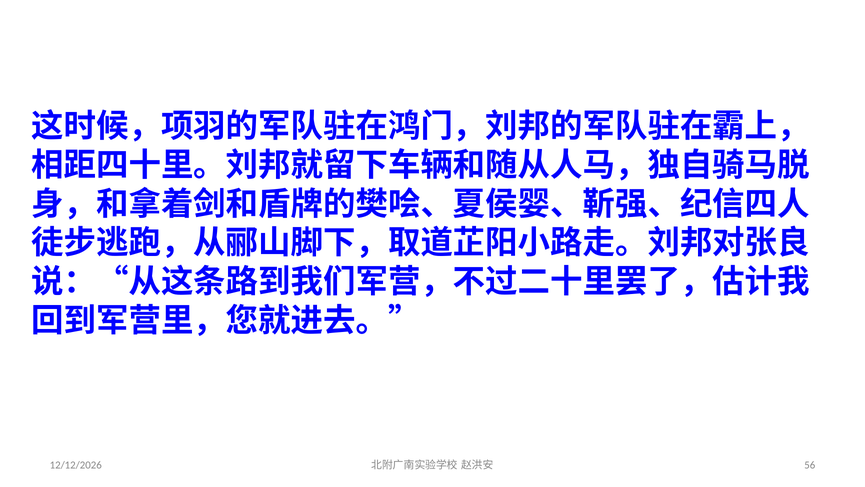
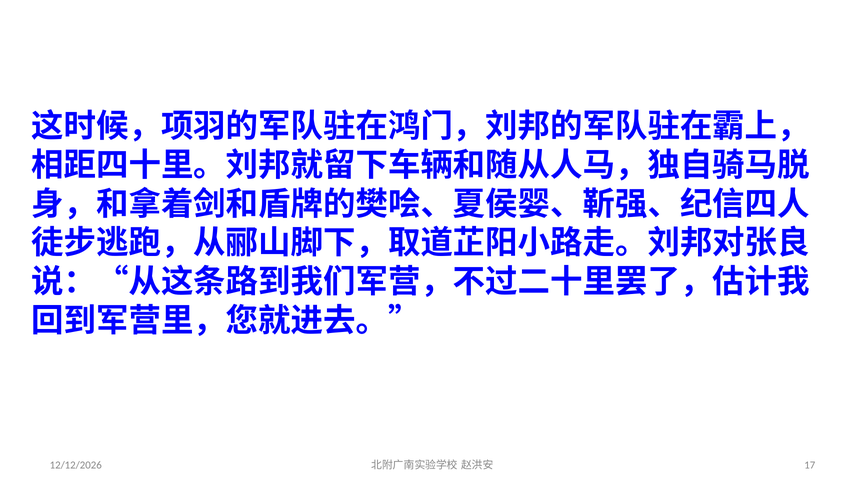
56: 56 -> 17
